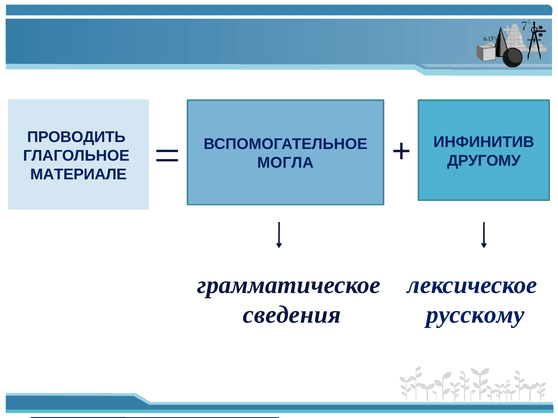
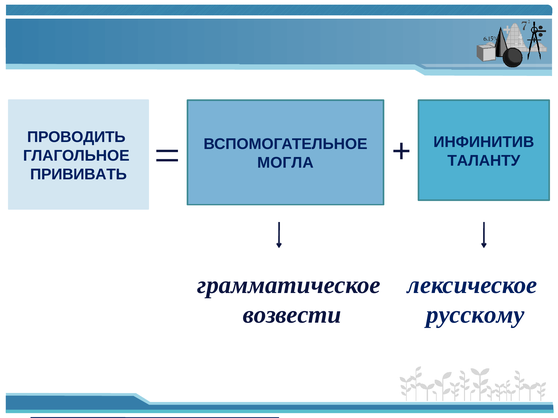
ДРУГОМУ: ДРУГОМУ -> ТАЛАНТУ
МАТЕРИАЛЕ: МАТЕРИАЛЕ -> ПРИВИВАТЬ
сведения: сведения -> возвести
